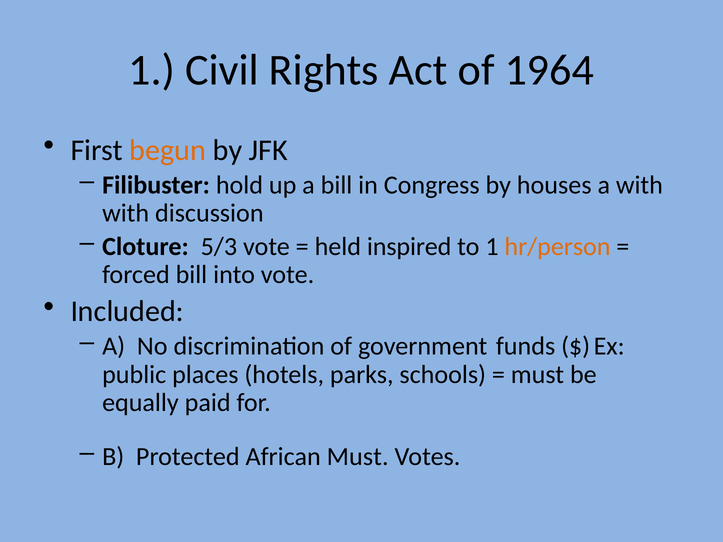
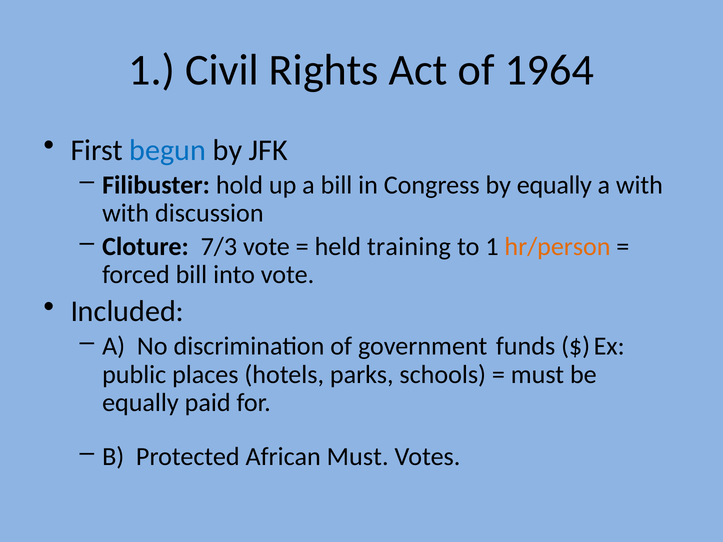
begun colour: orange -> blue
by houses: houses -> equally
5/3: 5/3 -> 7/3
inspired: inspired -> training
